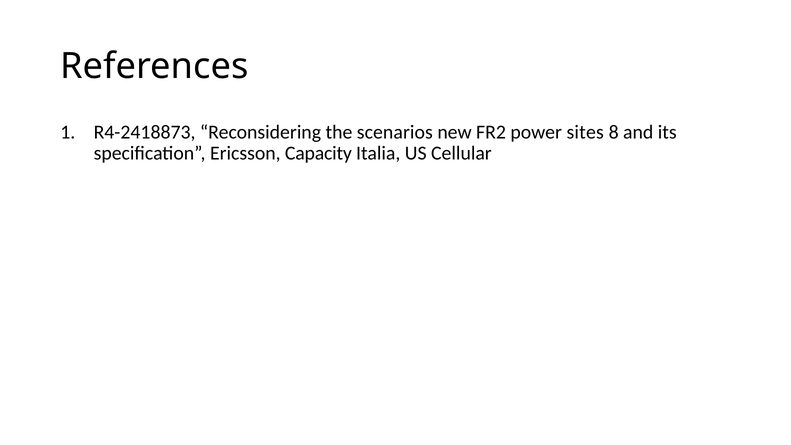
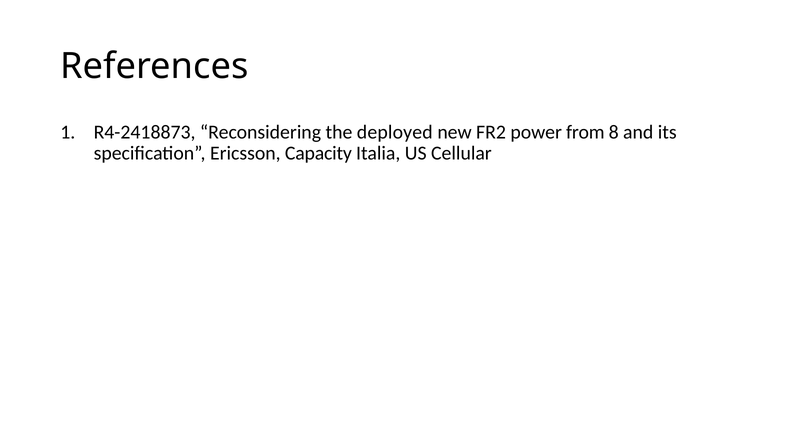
scenarios: scenarios -> deployed
sites: sites -> from
